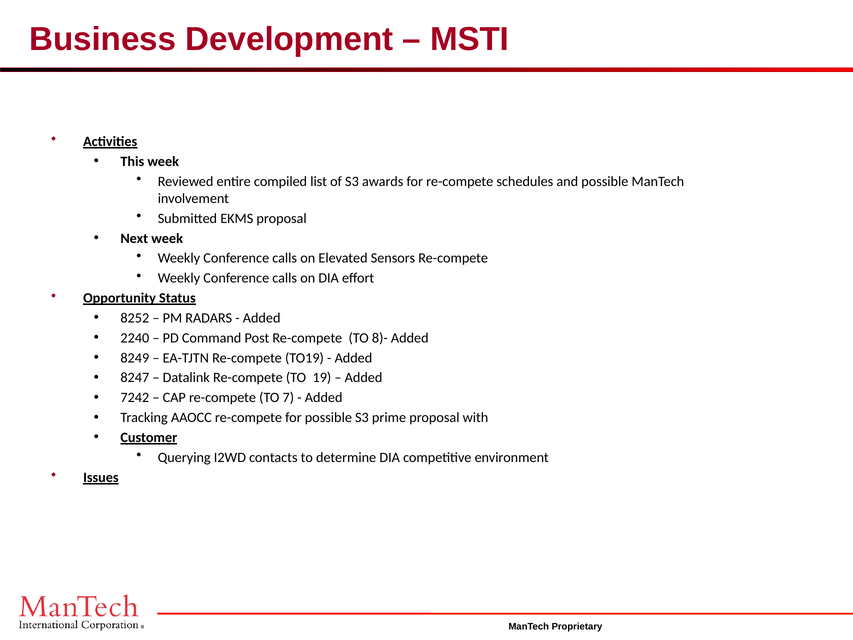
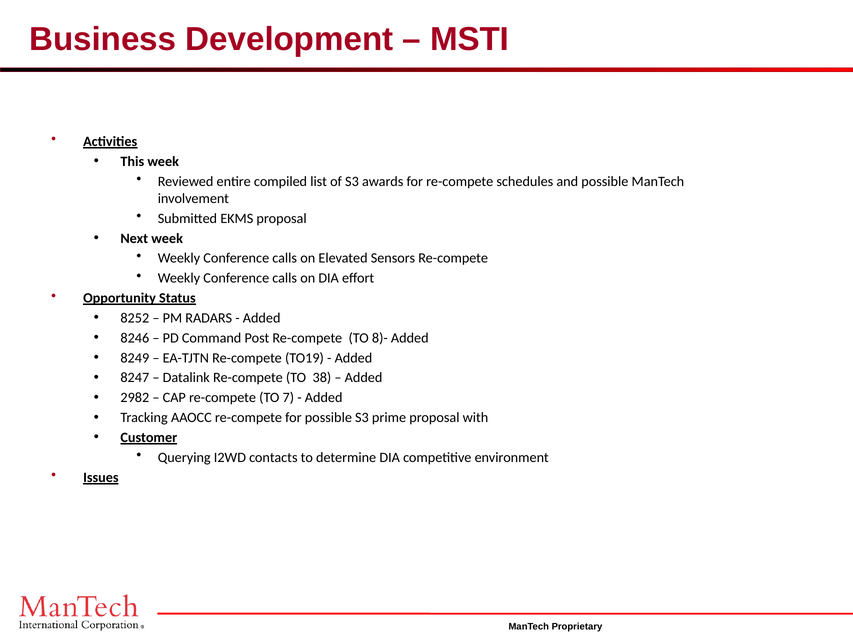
2240: 2240 -> 8246
19: 19 -> 38
7242: 7242 -> 2982
